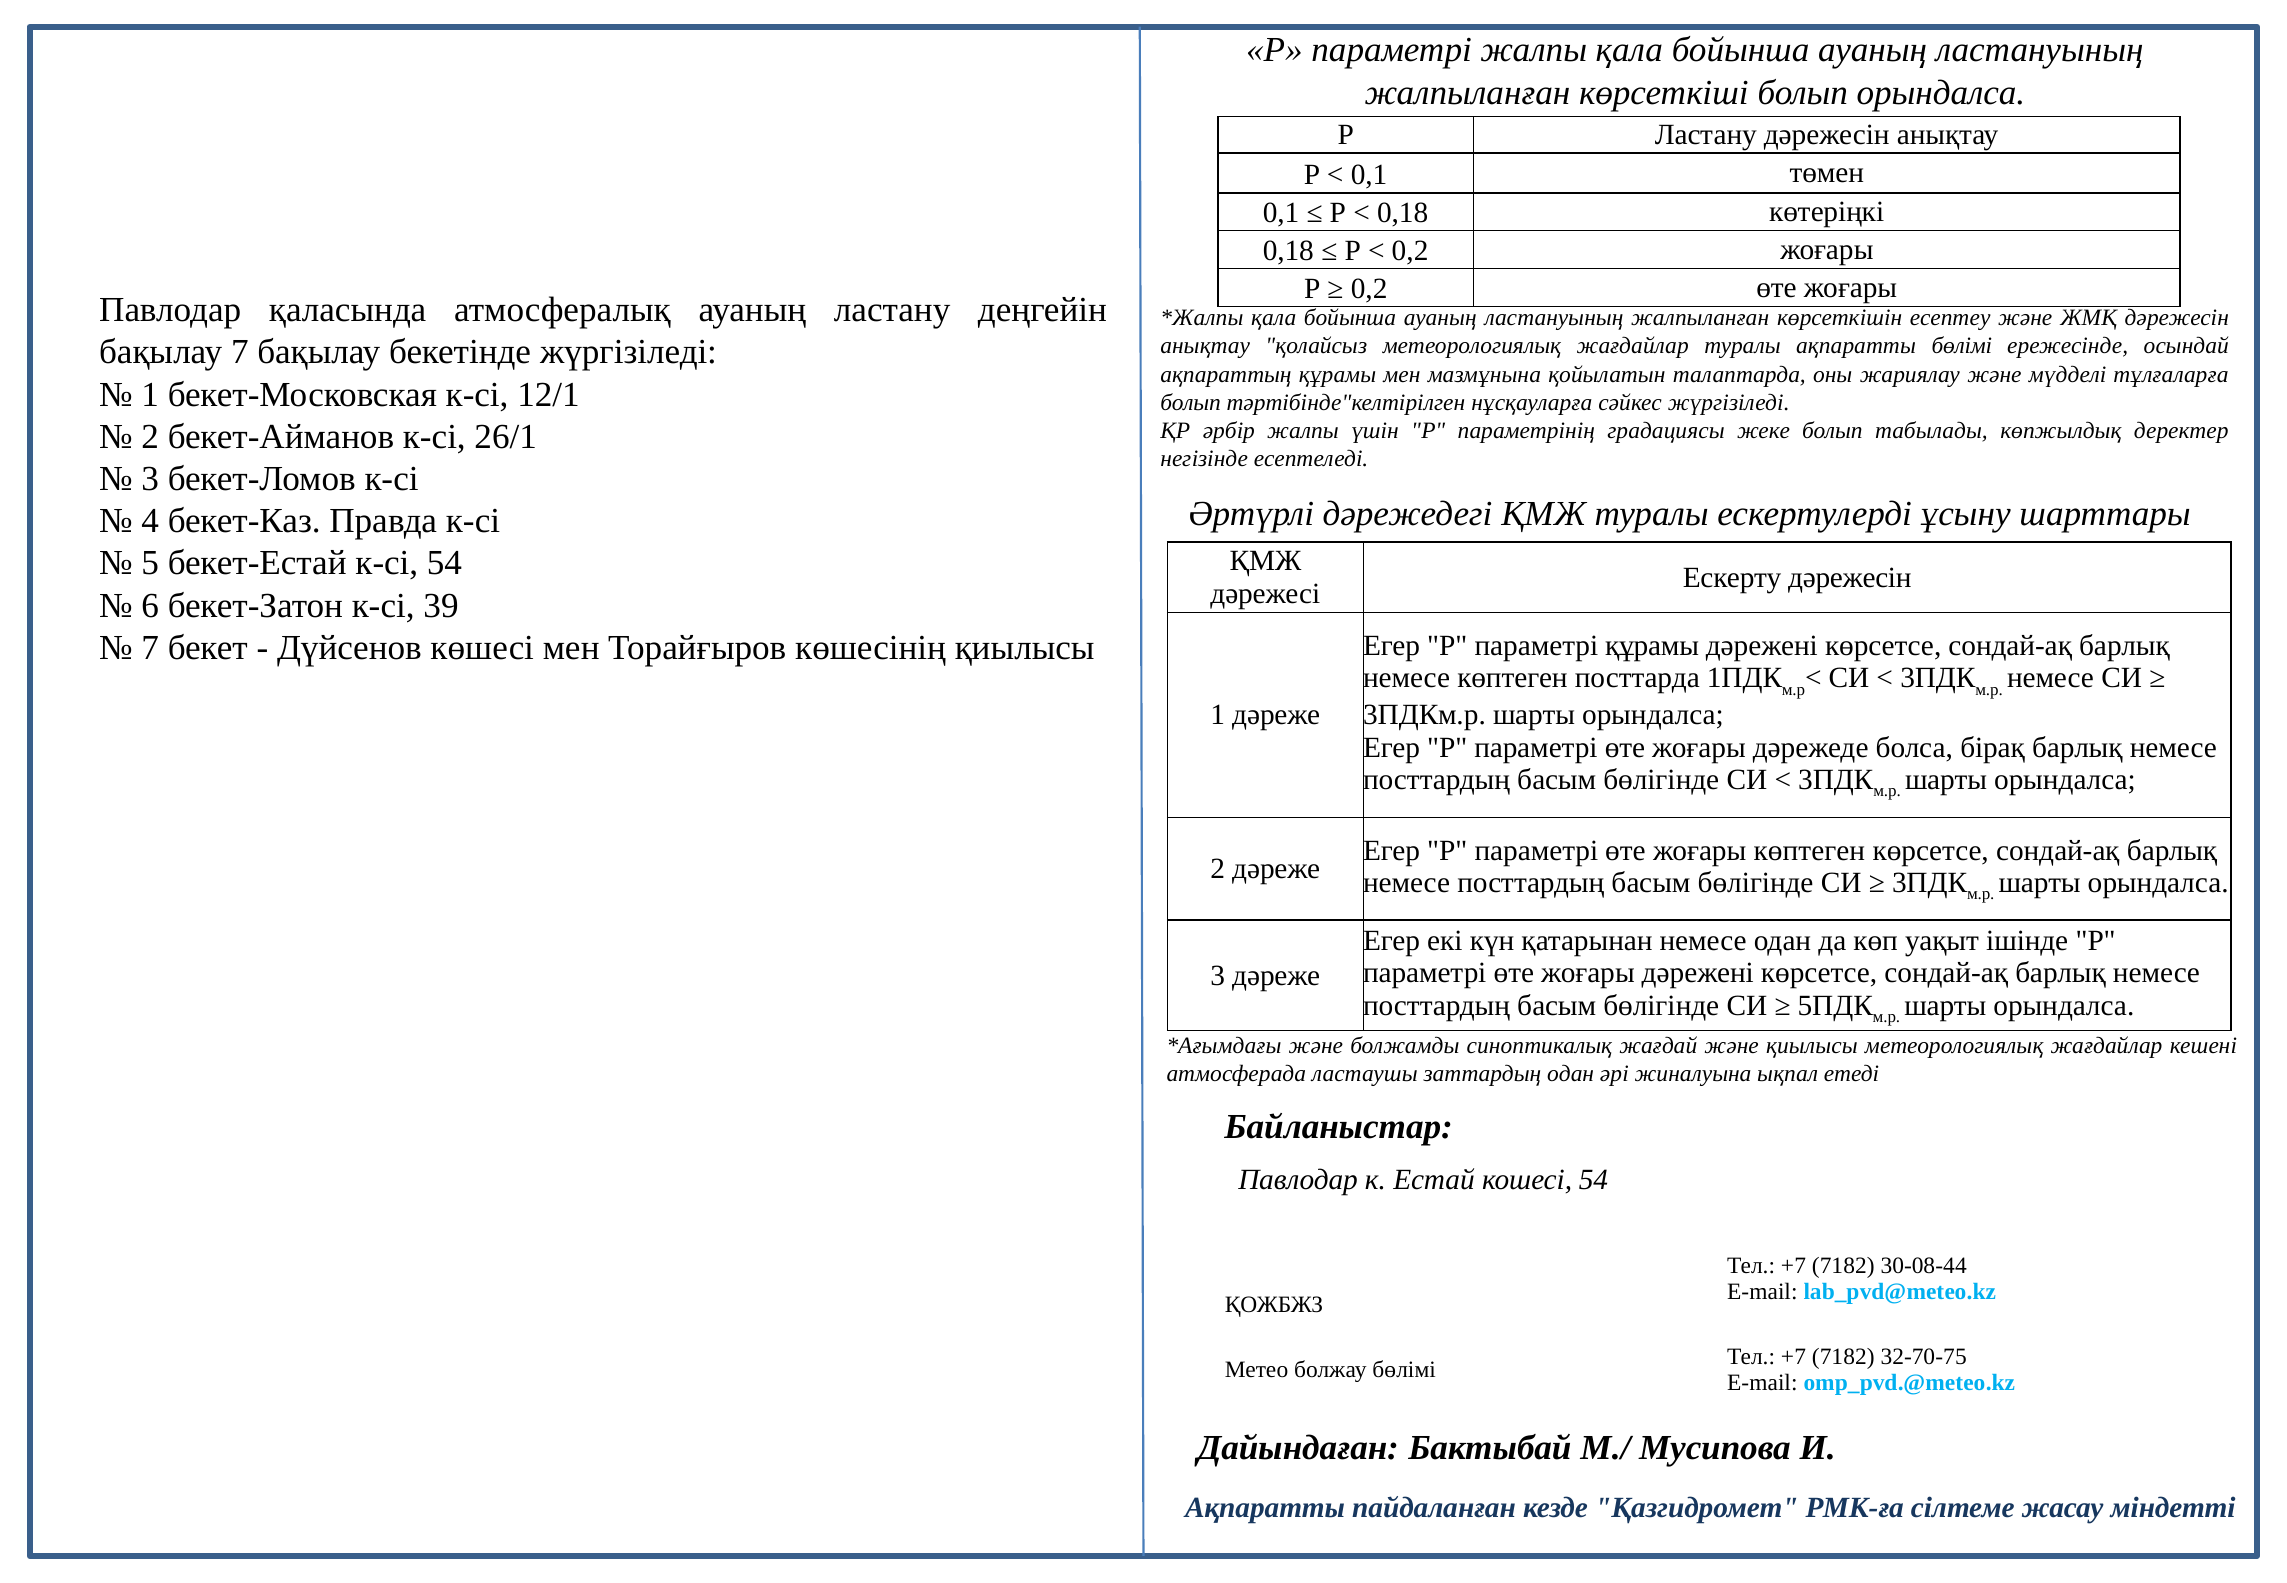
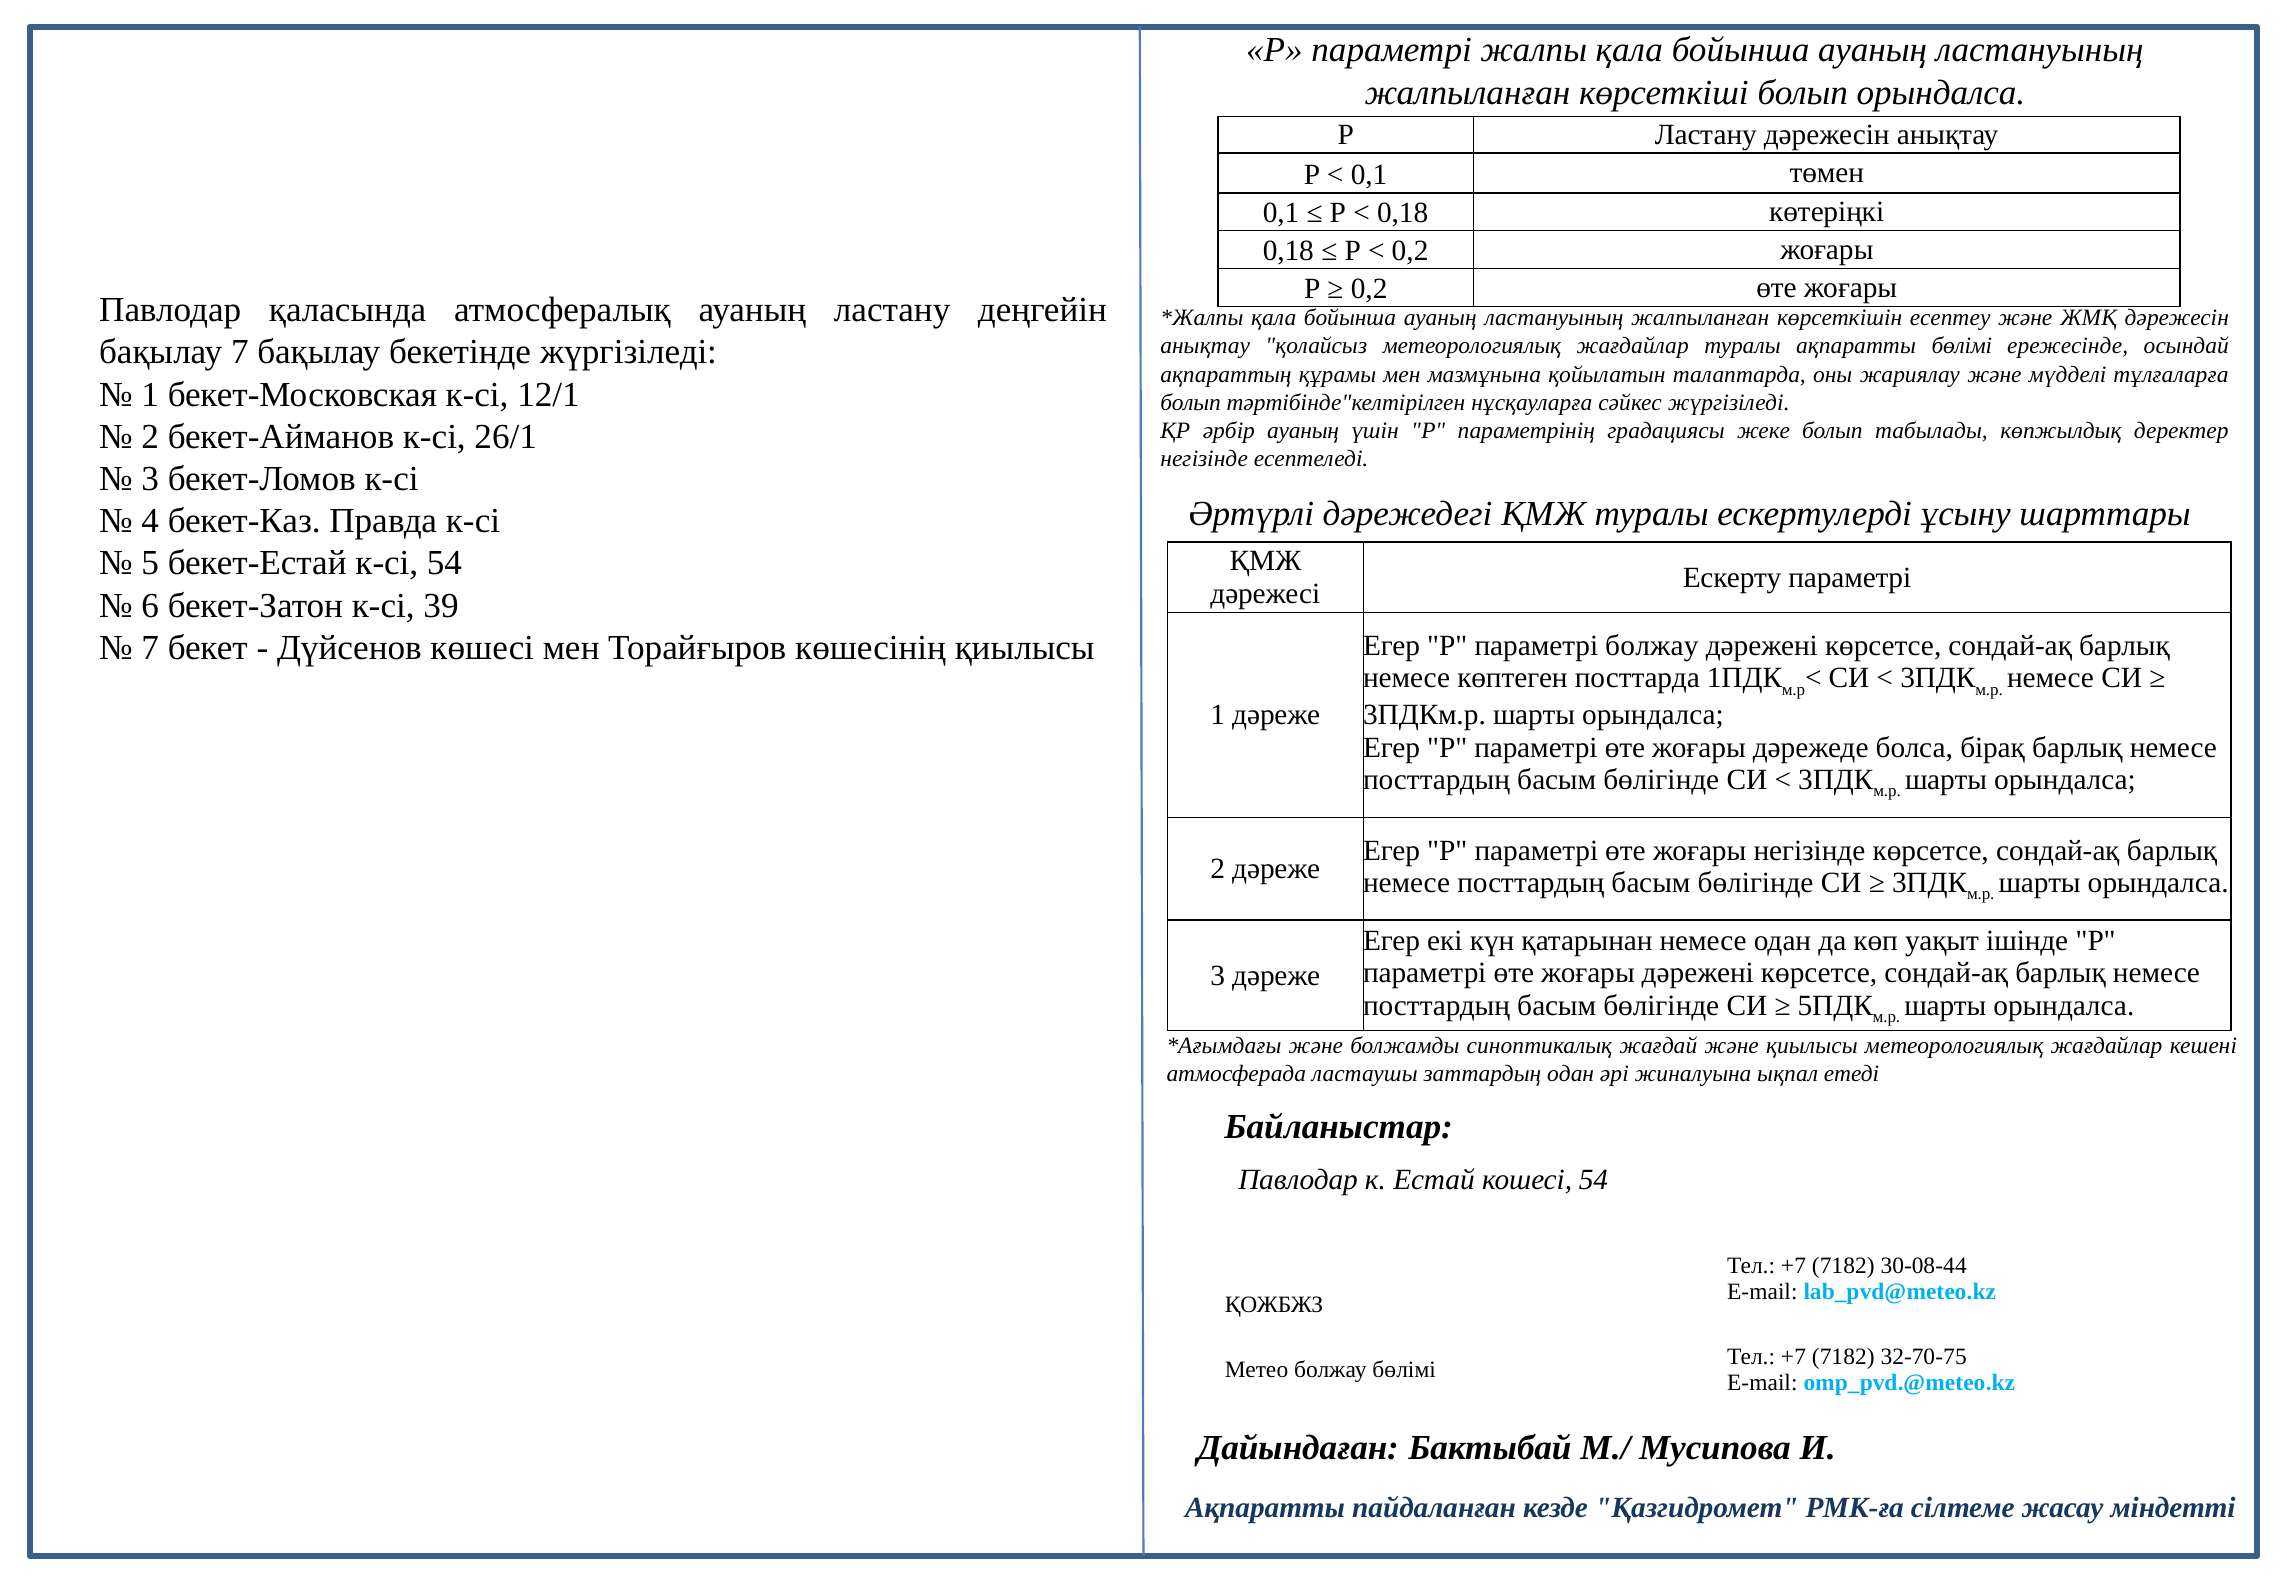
әрбір жалпы: жалпы -> ауаның
Ескерту дәрежесін: дәрежесін -> параметрі
параметрі құрамы: құрамы -> болжау
жоғары көптеген: көптеген -> негізінде
